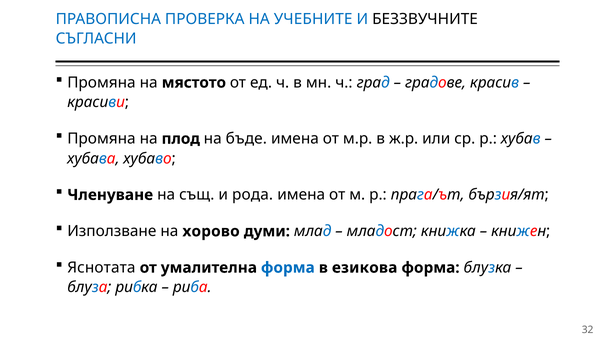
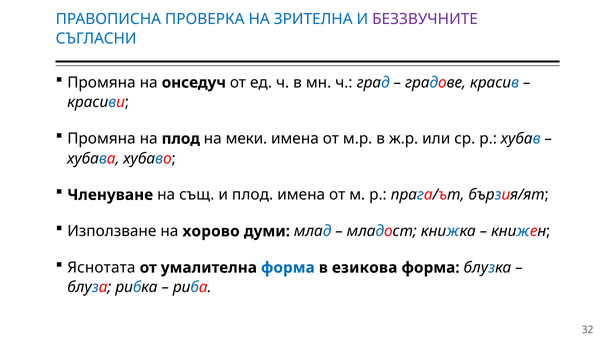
УЧЕБНИТЕ: УЧЕБНИТЕ -> ЗРИТЕЛНА
БЕЗЗВУЧНИТЕ colour: black -> purple
мястото: мястото -> онседуч
бъде: бъде -> меки
и рода: рода -> плод
